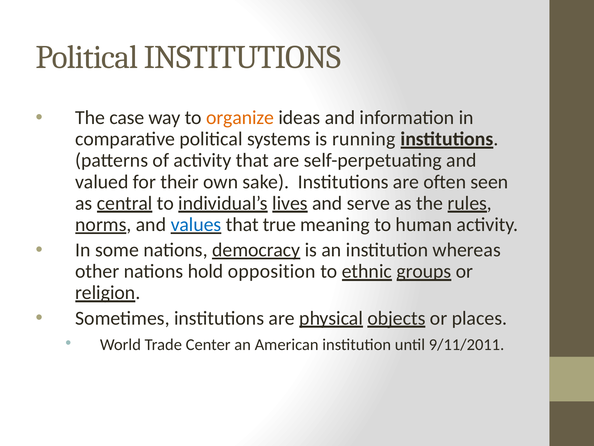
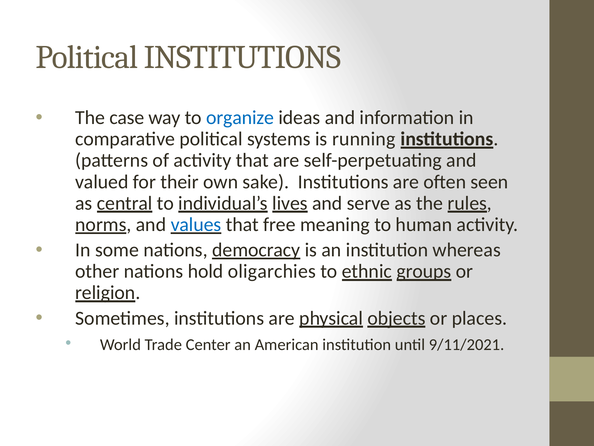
organize colour: orange -> blue
true: true -> free
opposition: opposition -> oligarchies
9/11/2011: 9/11/2011 -> 9/11/2021
